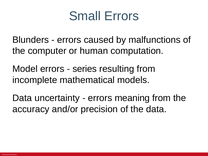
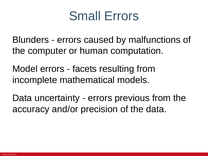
series: series -> facets
meaning: meaning -> previous
